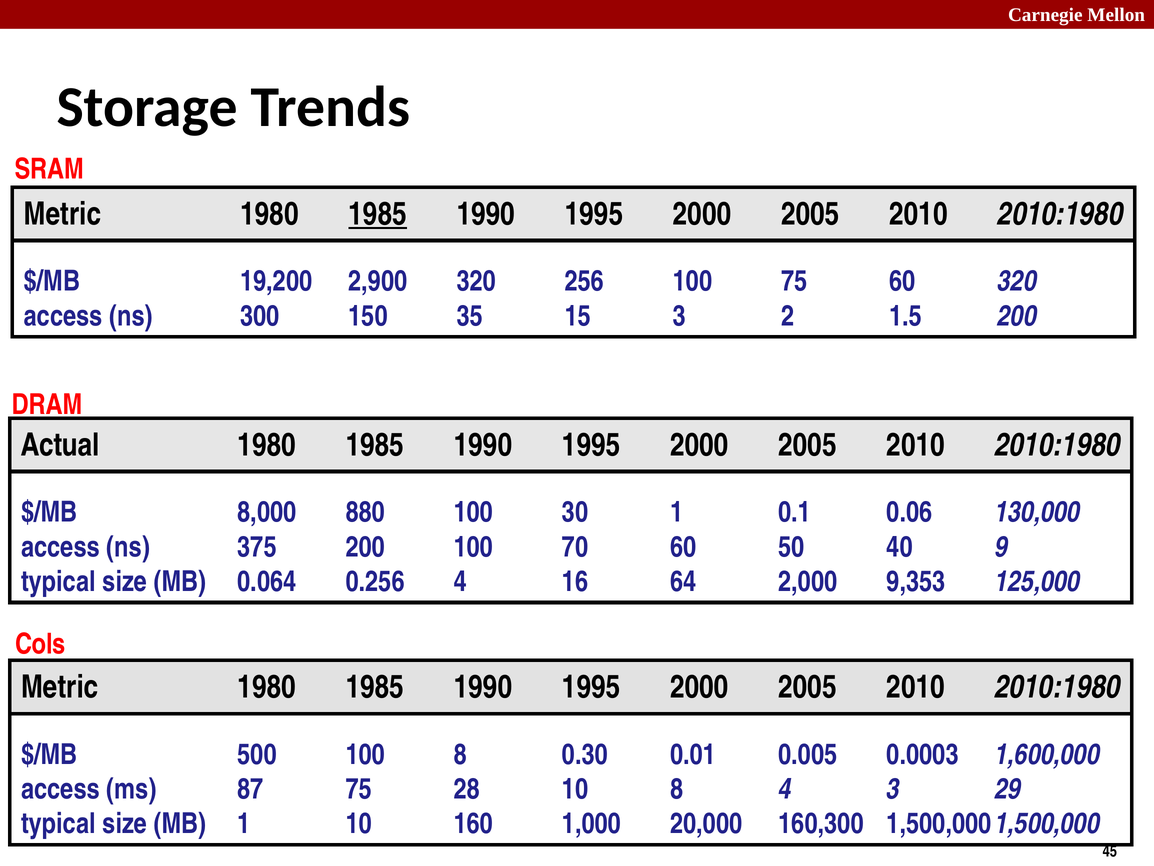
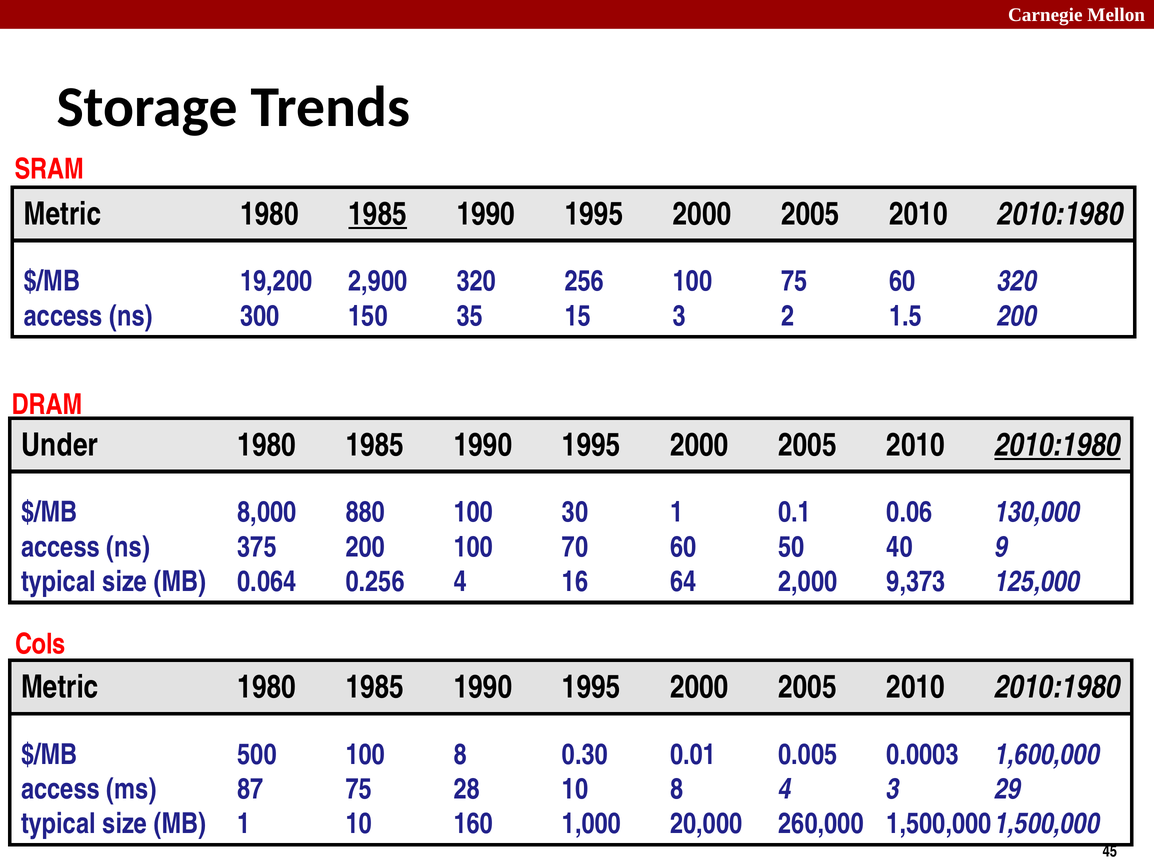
Actual: Actual -> Under
2010:1980 at (1058, 445) underline: none -> present
9,353: 9,353 -> 9,373
160,300: 160,300 -> 260,000
